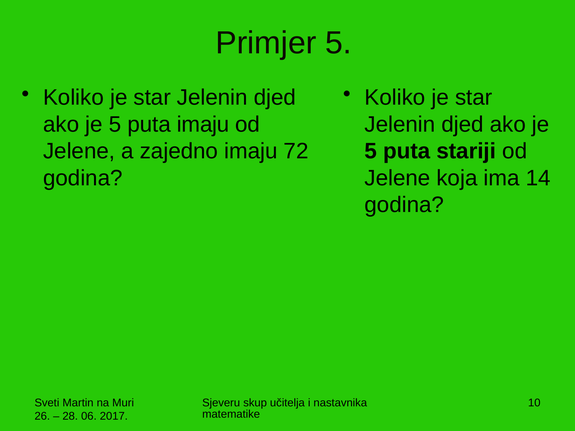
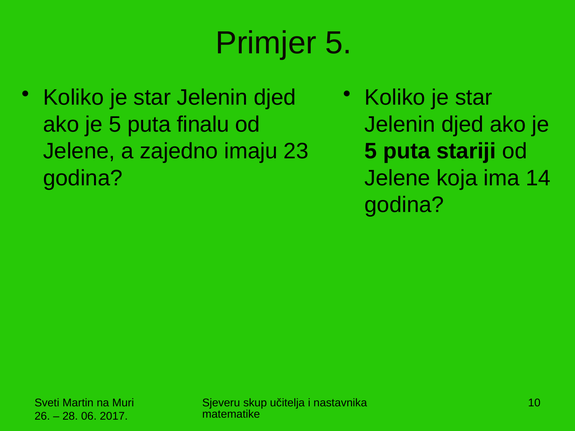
puta imaju: imaju -> finalu
72: 72 -> 23
